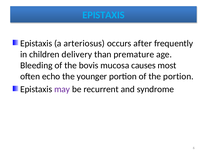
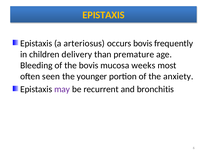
EPISTAXIS at (104, 15) colour: light blue -> yellow
occurs after: after -> bovis
causes: causes -> weeks
echo: echo -> seen
the portion: portion -> anxiety
syndrome: syndrome -> bronchitis
